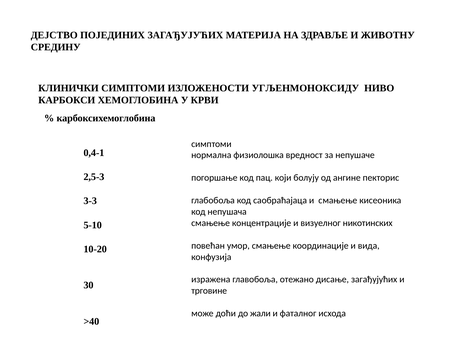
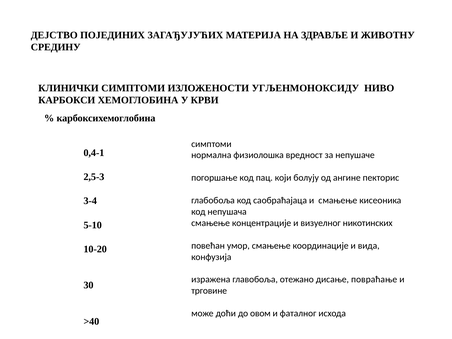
3-3: 3-3 -> 3-4
дисање загађујућих: загађујућих -> повраћање
жали: жали -> овом
